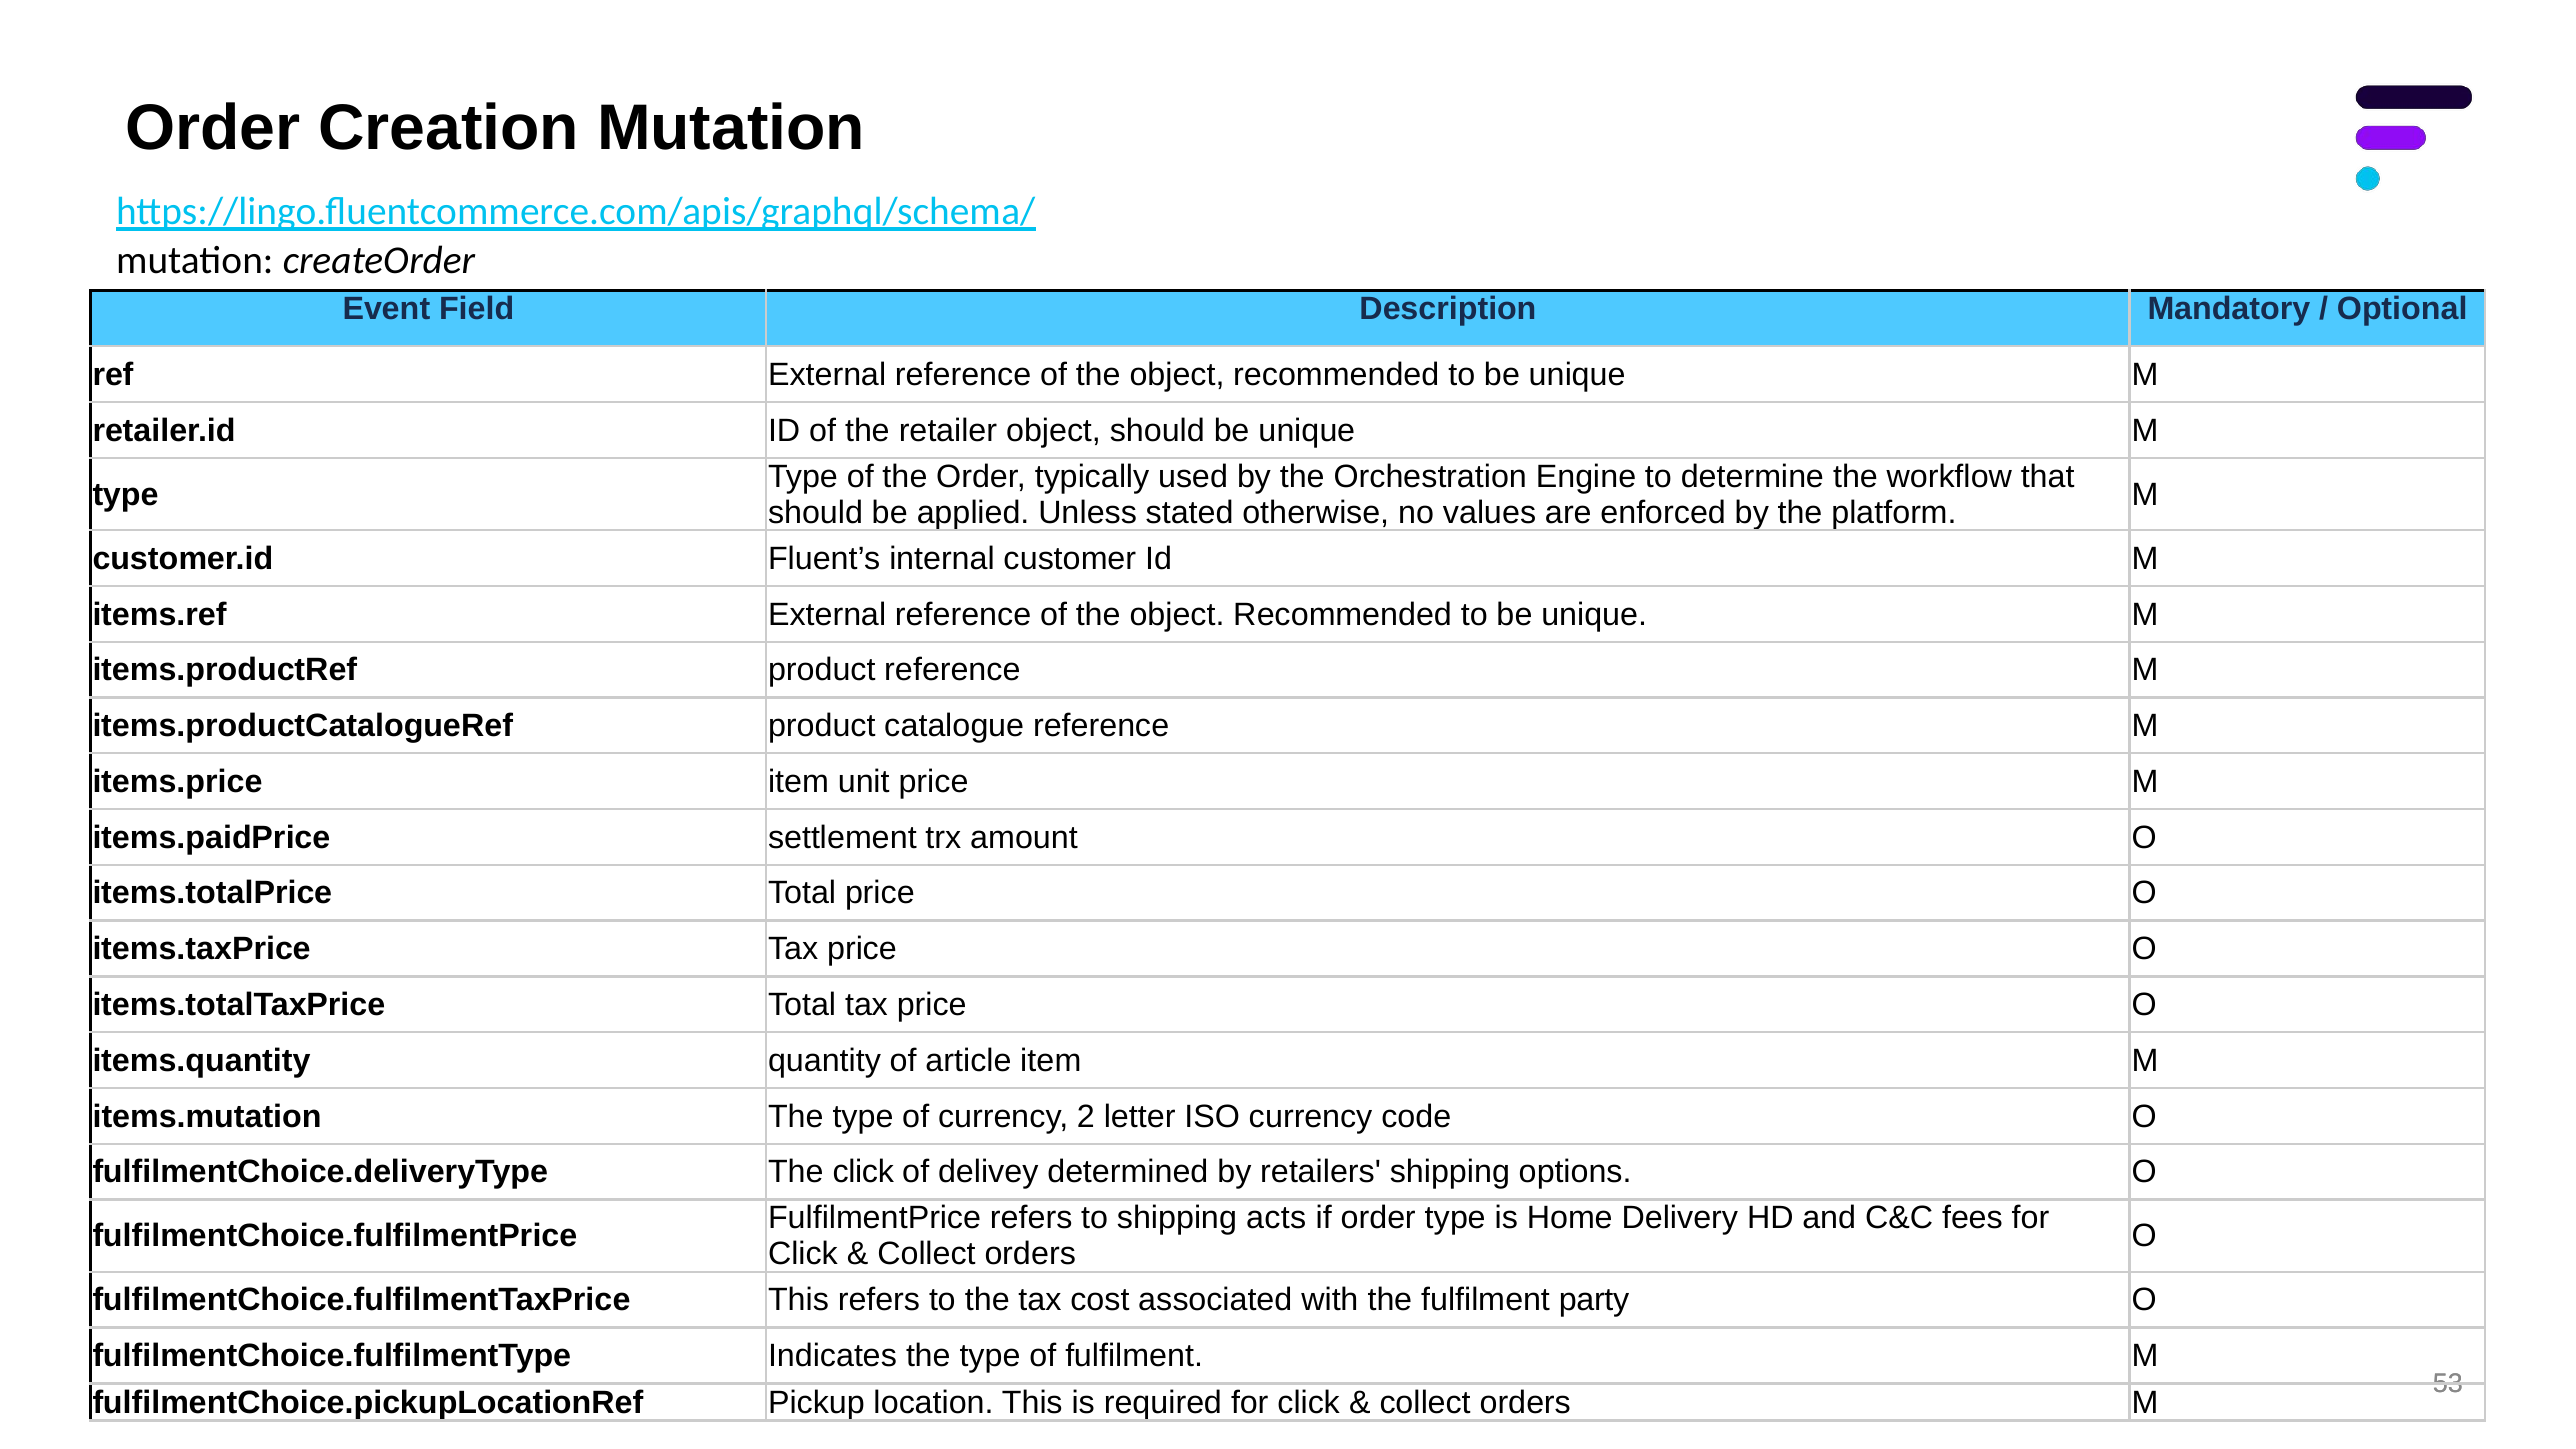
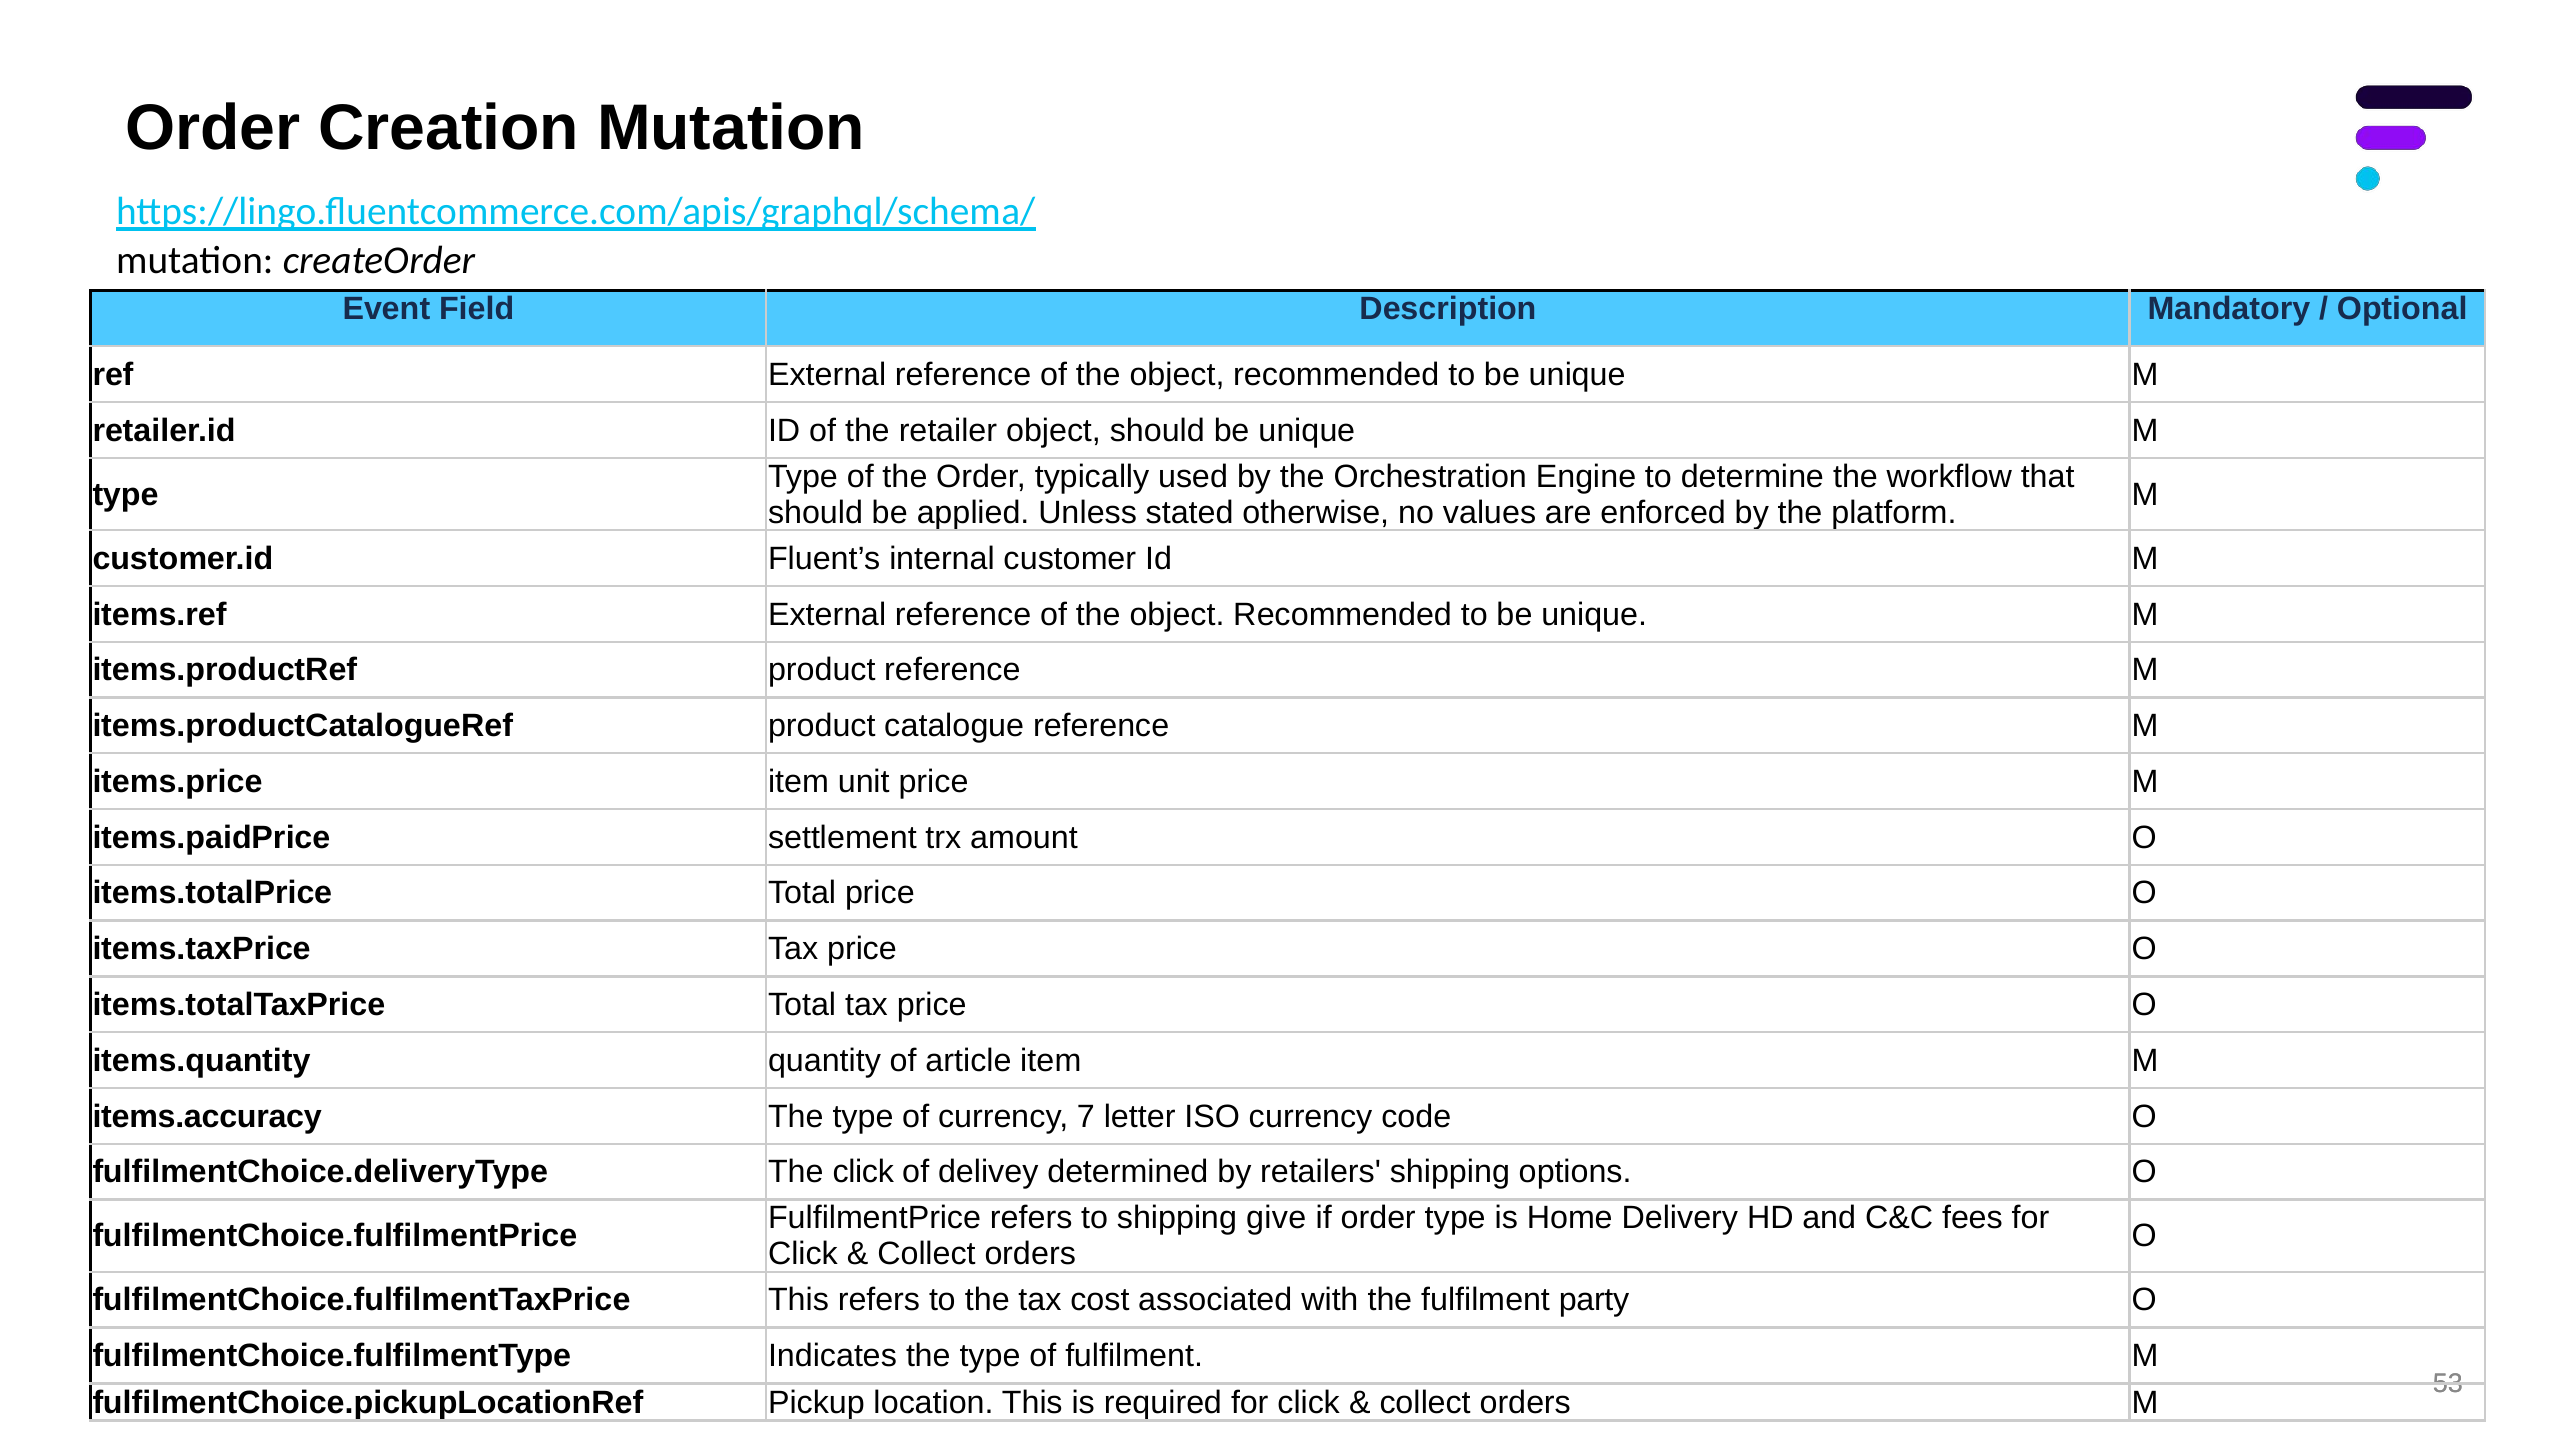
items.mutation: items.mutation -> items.accuracy
2: 2 -> 7
acts: acts -> give
